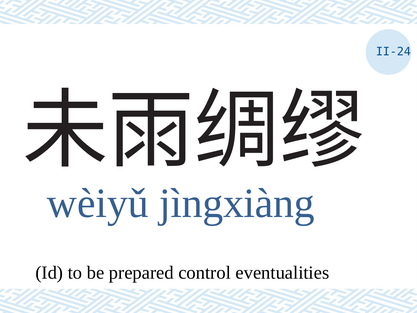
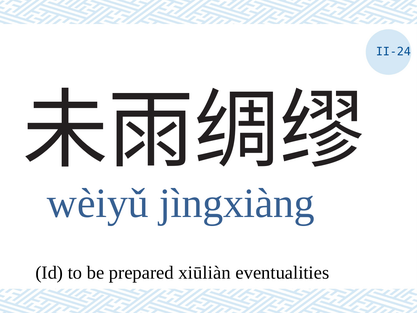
control: control -> xiūliàn
